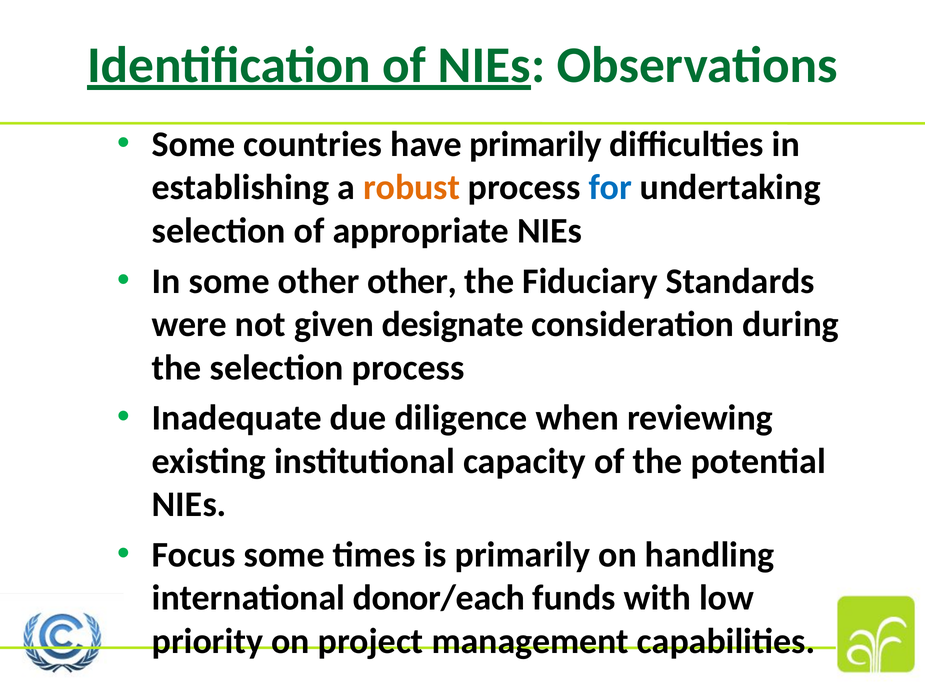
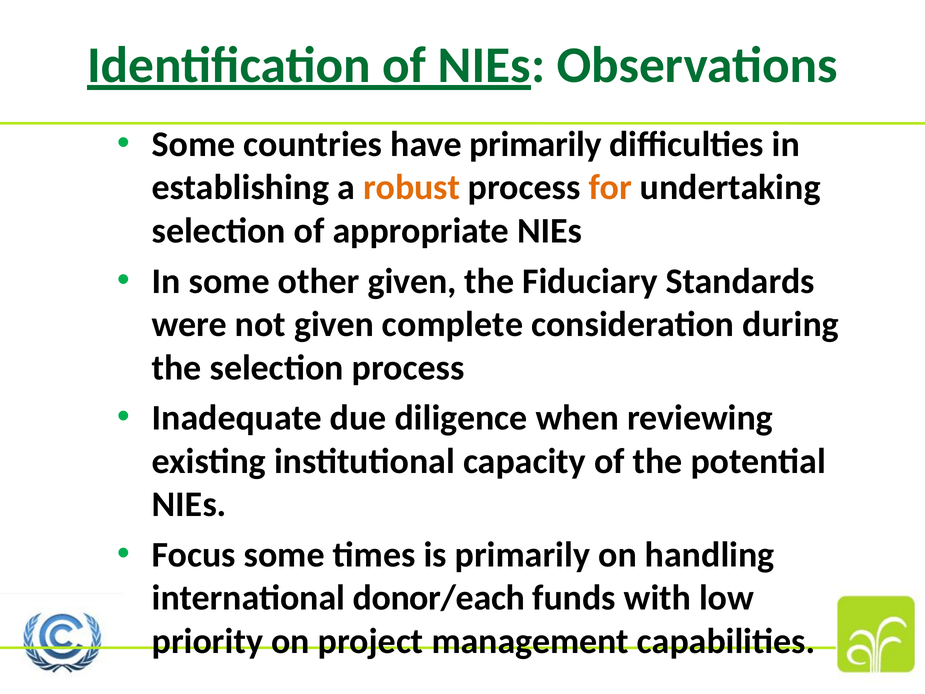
for colour: blue -> orange
other other: other -> given
designate: designate -> complete
